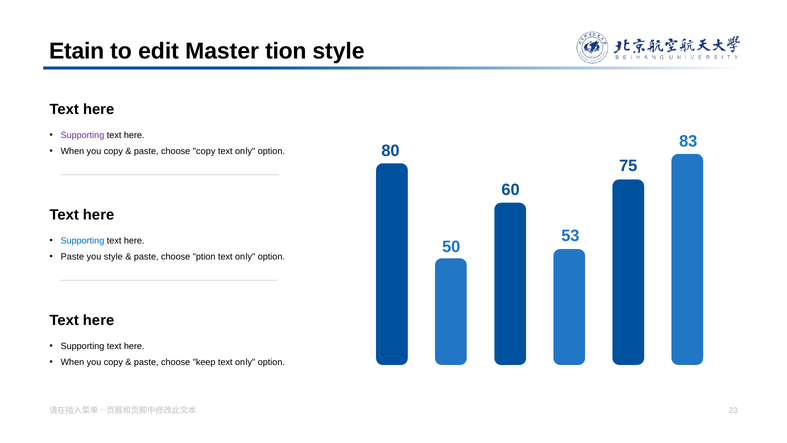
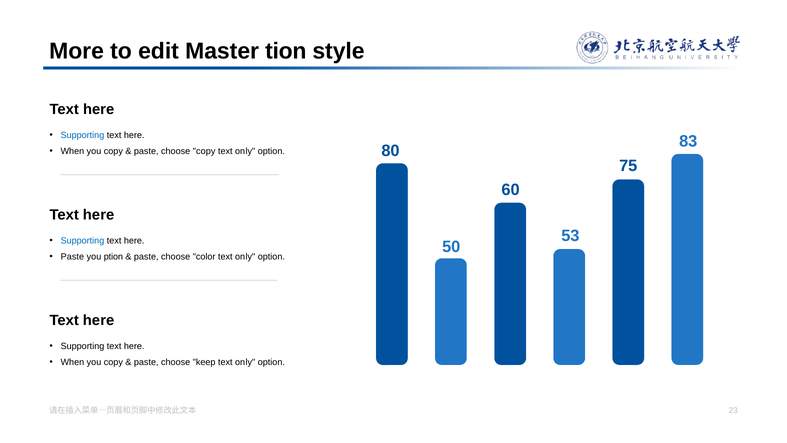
Etain: Etain -> More
Supporting at (82, 135) colour: purple -> blue
you style: style -> ption
ption: ption -> color
